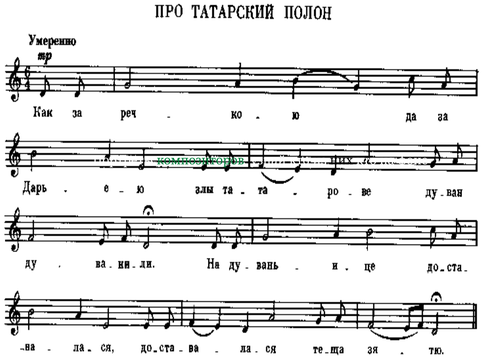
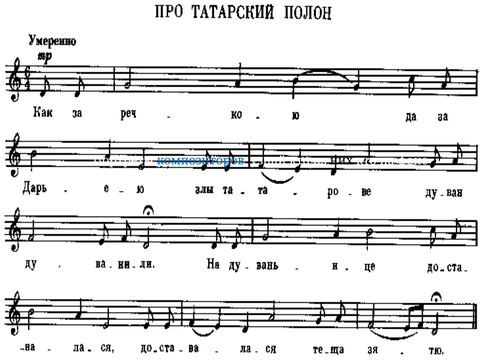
композиторов colour: green -> blue
